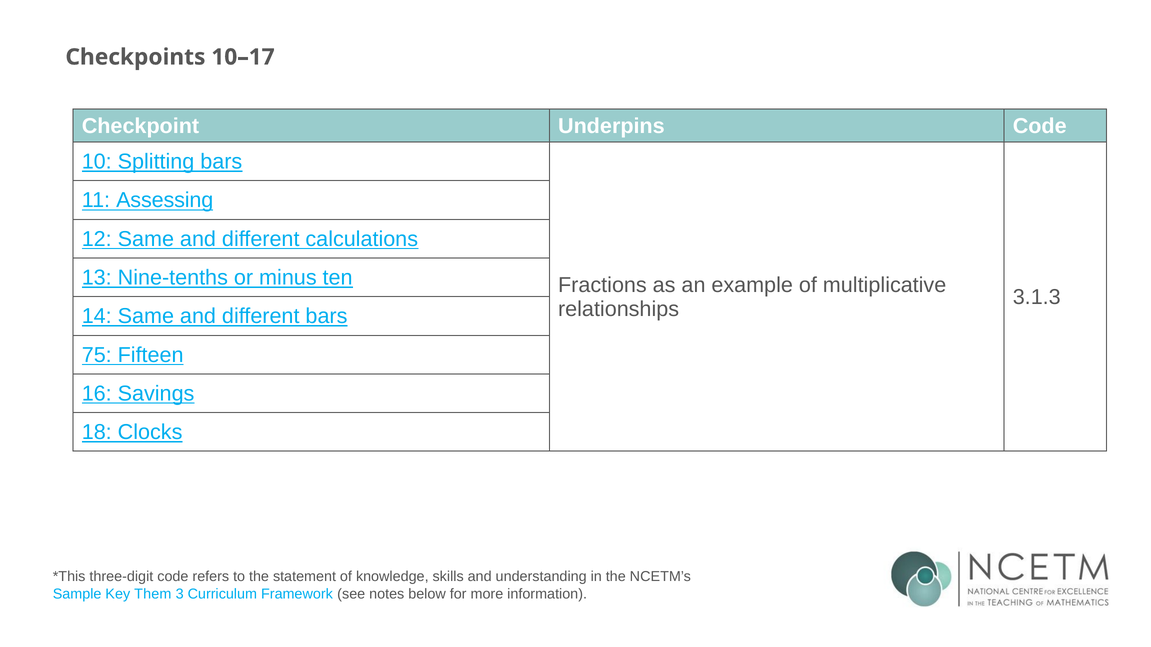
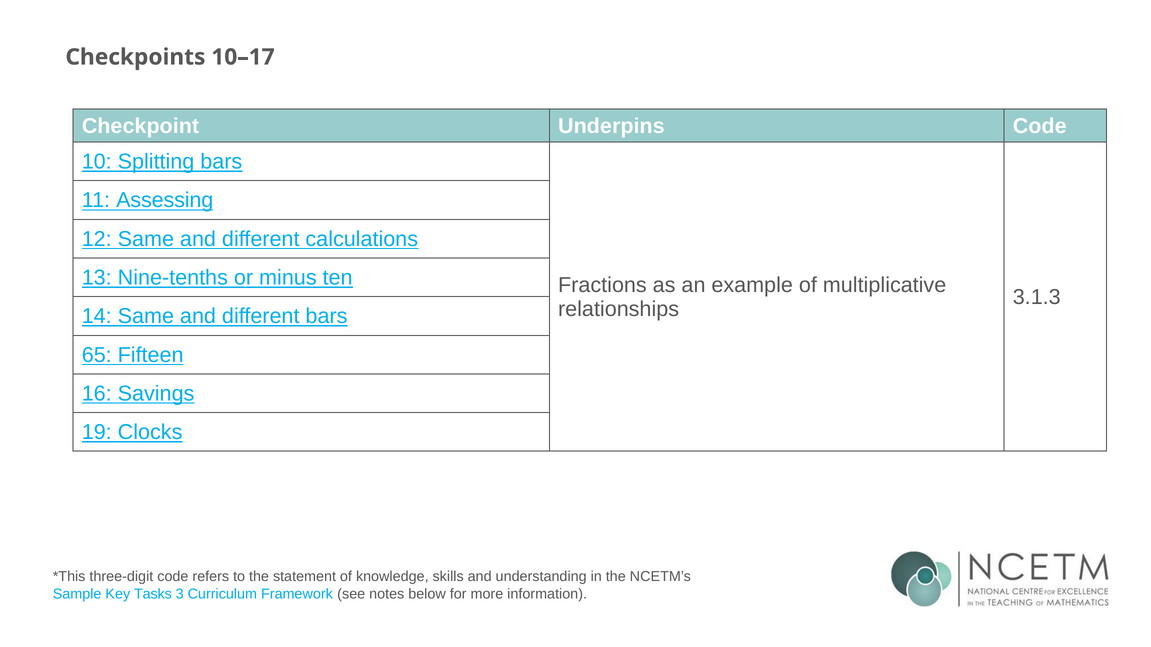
75: 75 -> 65
18: 18 -> 19
Them: Them -> Tasks
